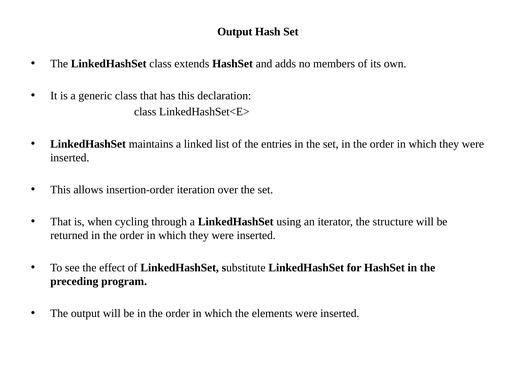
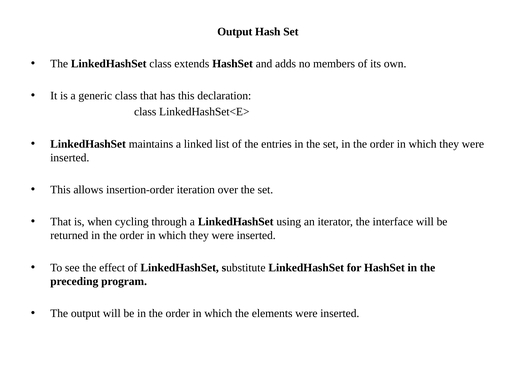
structure: structure -> interface
